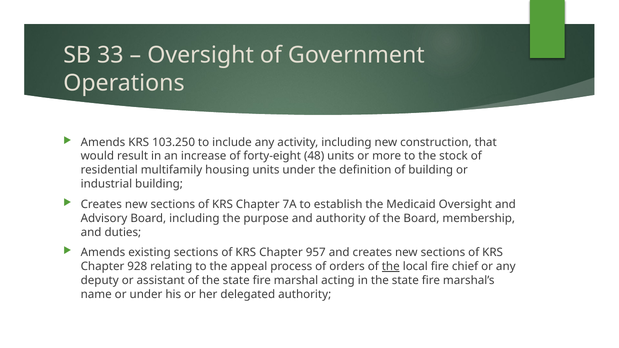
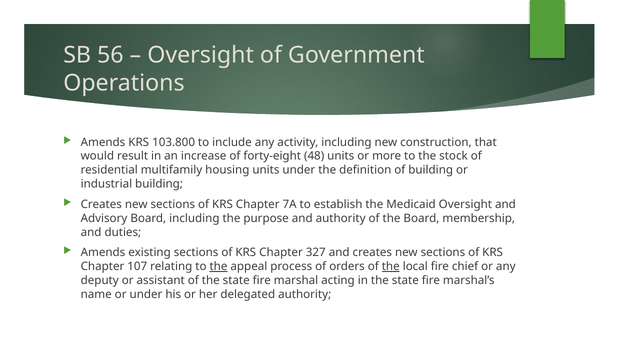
33: 33 -> 56
103.250: 103.250 -> 103.800
957: 957 -> 327
928: 928 -> 107
the at (219, 267) underline: none -> present
